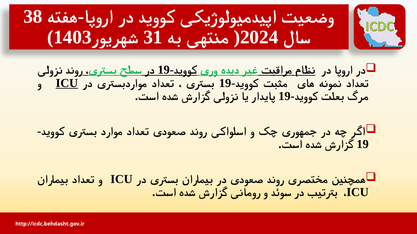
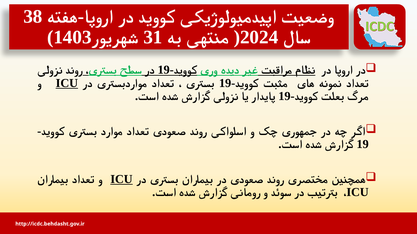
ICU at (121, 179) underline: none -> present
